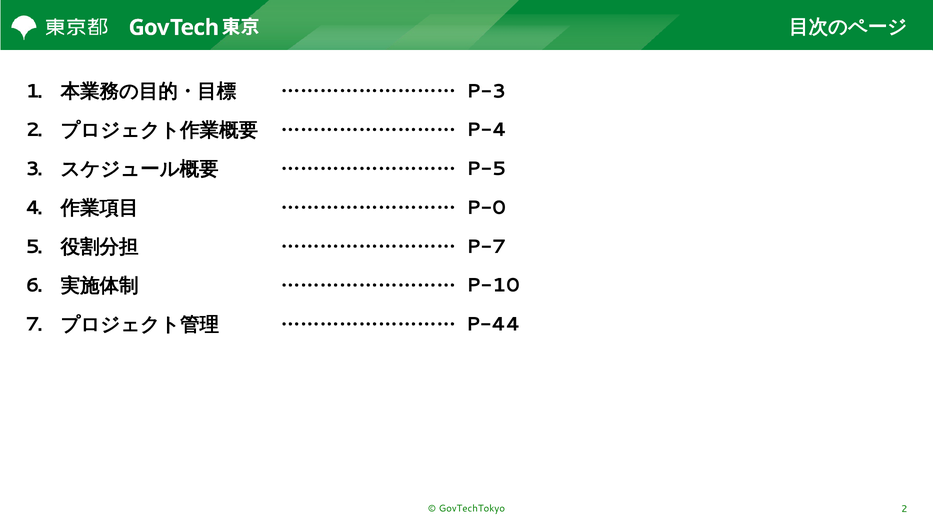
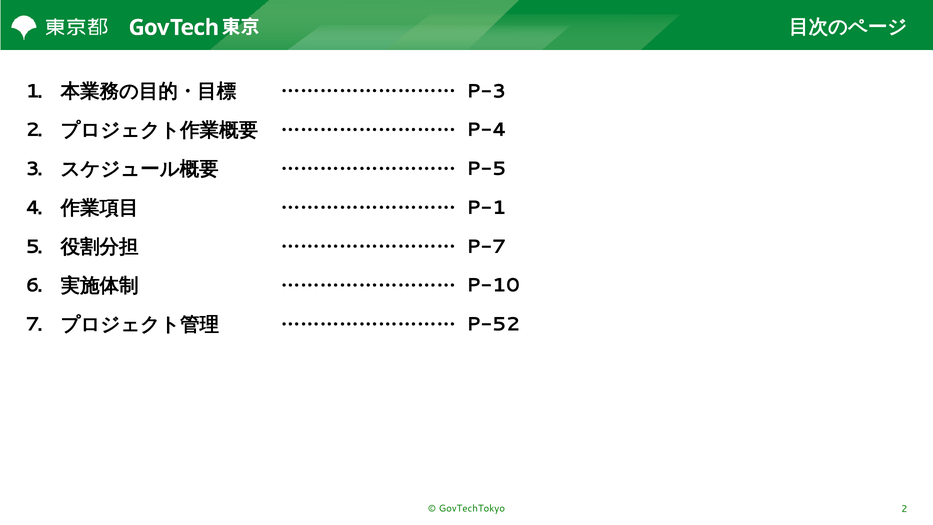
P-0: P-0 -> P-1
P-44: P-44 -> P-52
